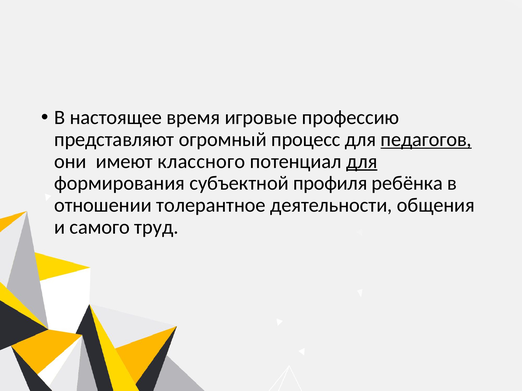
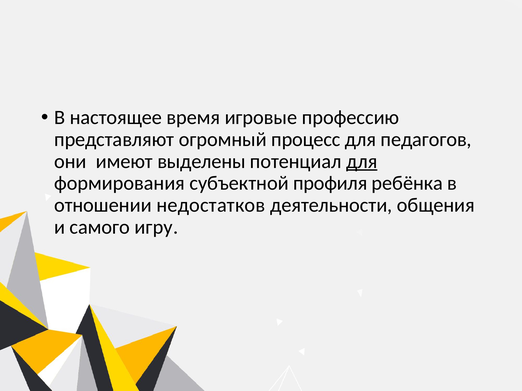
педагогов underline: present -> none
классного: классного -> выделены
толерантное: толерантное -> недостатков
труд: труд -> игру
